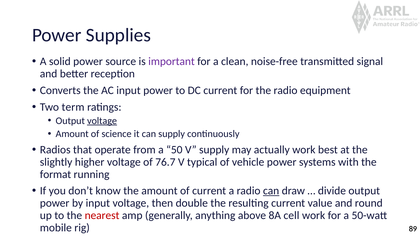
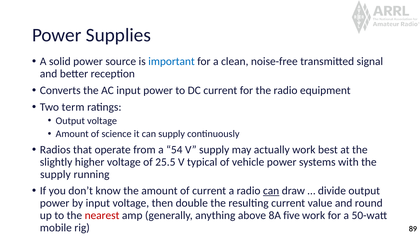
important colour: purple -> blue
voltage at (102, 121) underline: present -> none
50: 50 -> 54
76.7: 76.7 -> 25.5
format at (56, 174): format -> supply
cell: cell -> five
